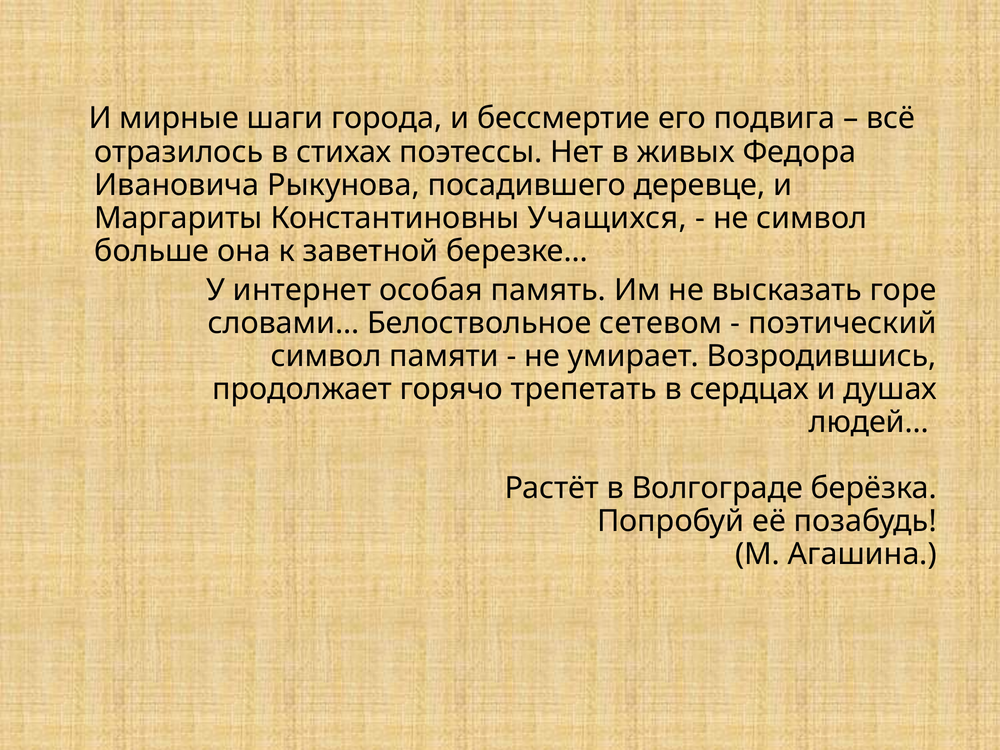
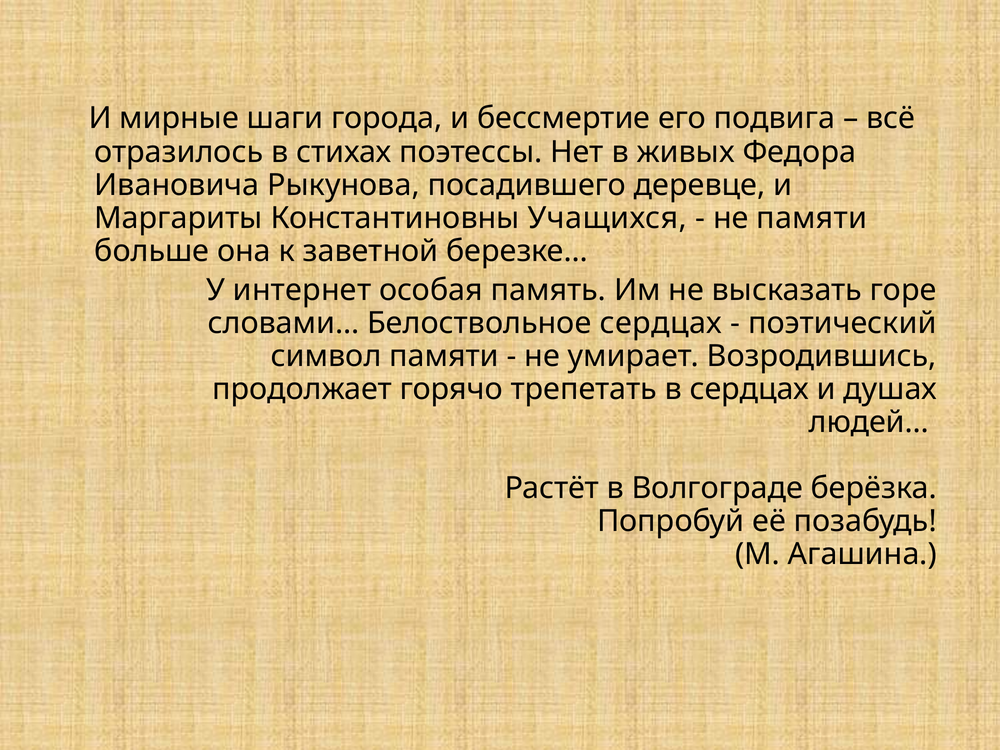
не символ: символ -> памяти
Белоствольное сетевом: сетевом -> сердцах
